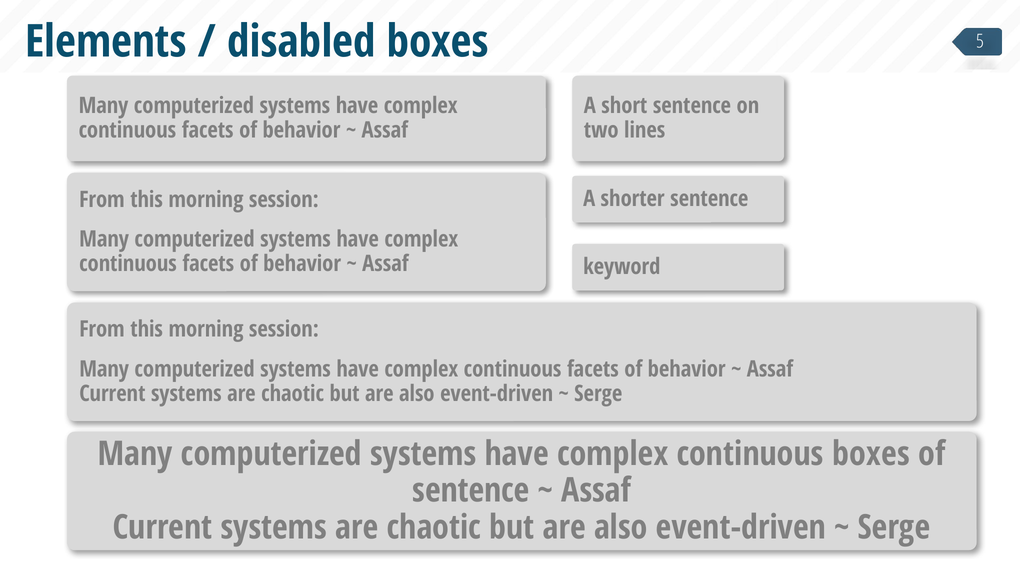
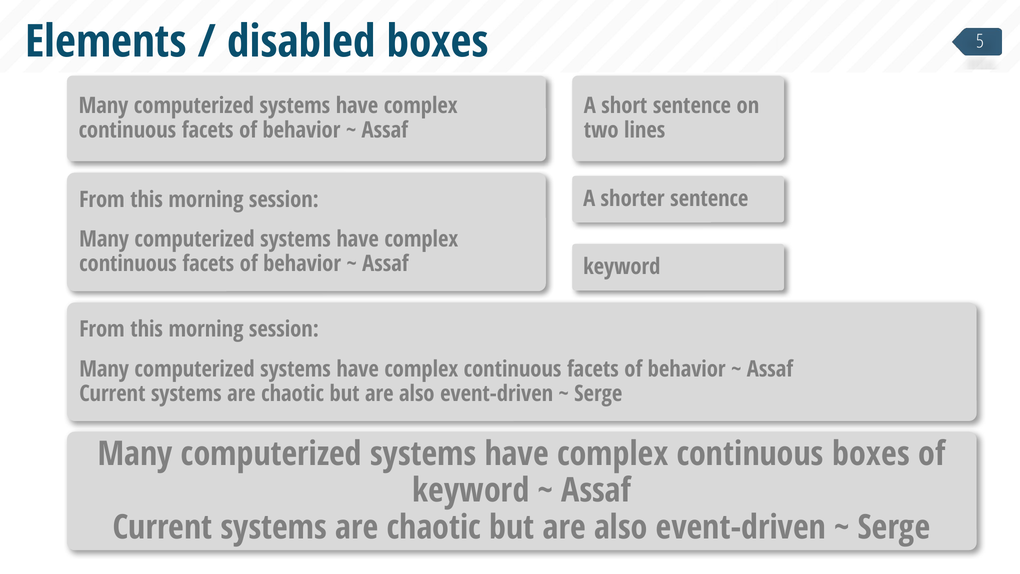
sentence at (471, 491): sentence -> keyword
